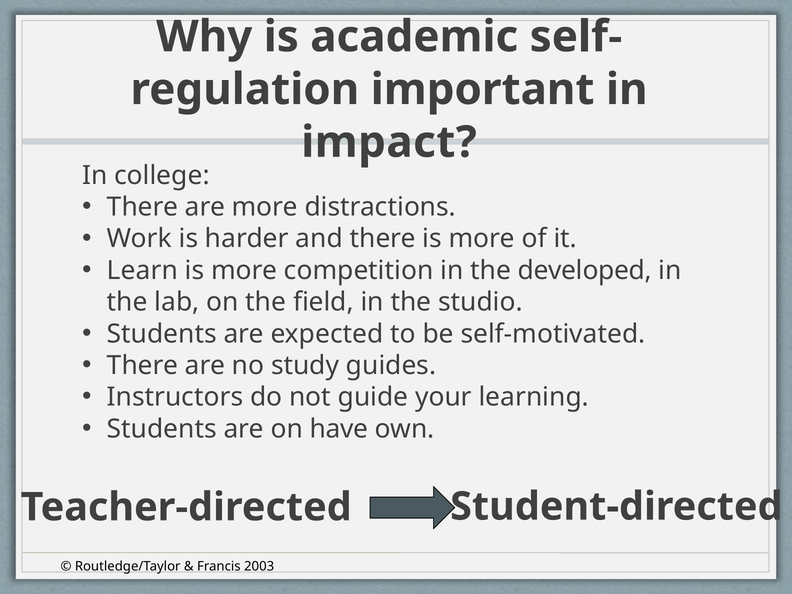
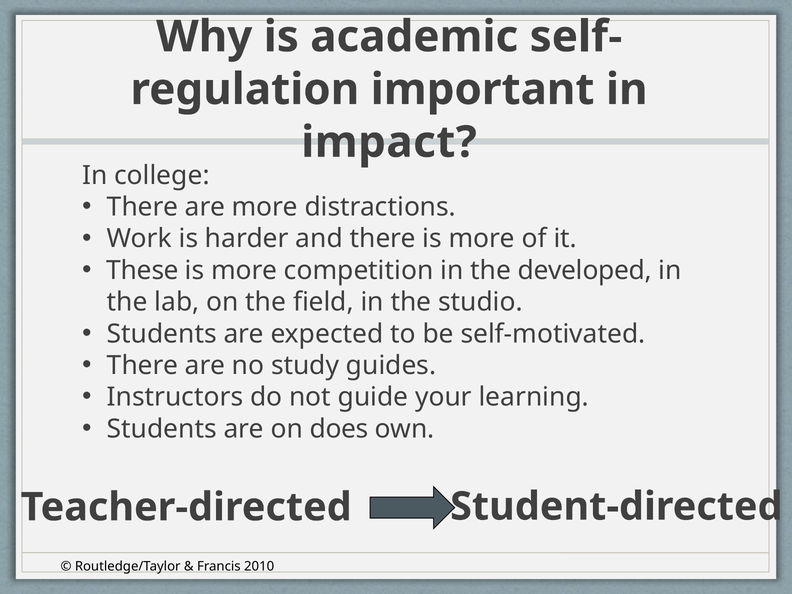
Learn: Learn -> These
have: have -> does
2003: 2003 -> 2010
